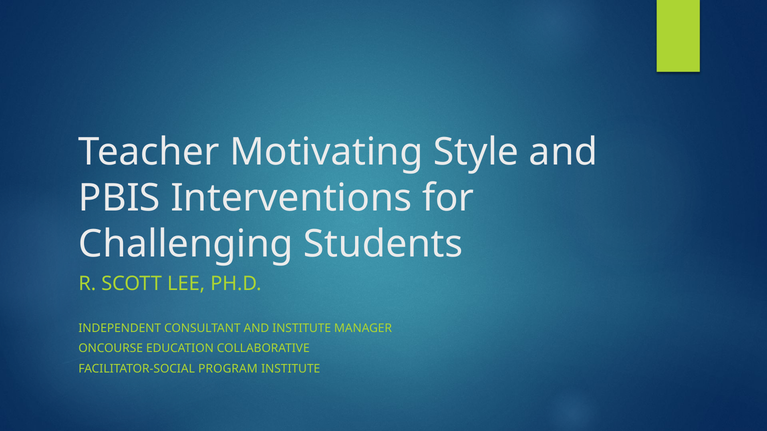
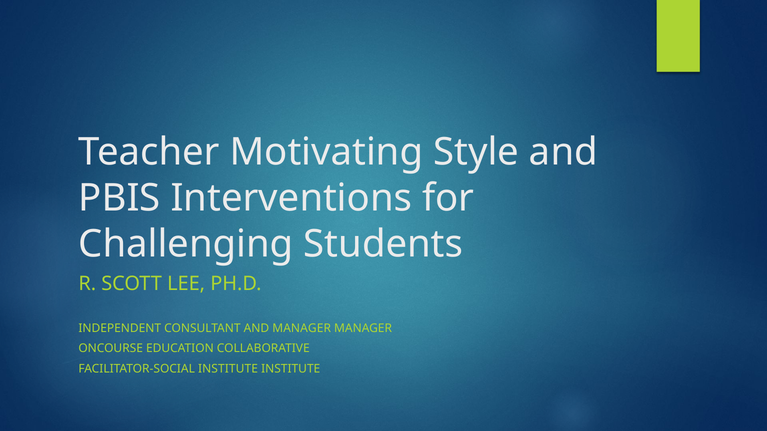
AND INSTITUTE: INSTITUTE -> MANAGER
FACILITATOR-SOCIAL PROGRAM: PROGRAM -> INSTITUTE
